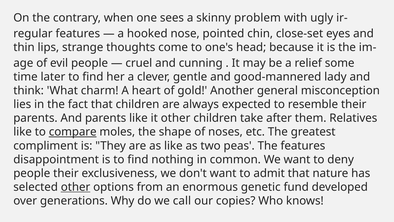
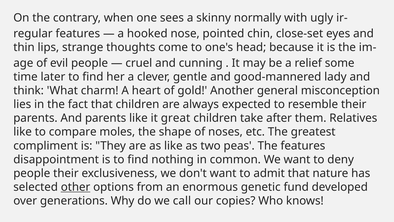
problem: problem -> normally
it other: other -> great
compare underline: present -> none
